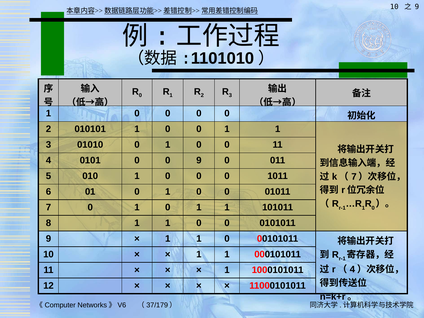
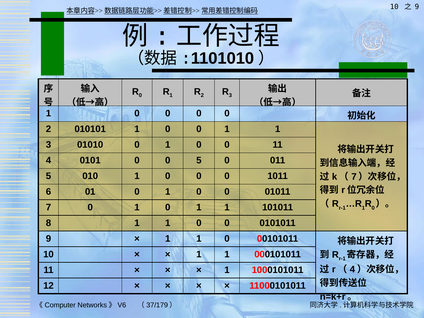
0 9: 9 -> 5
